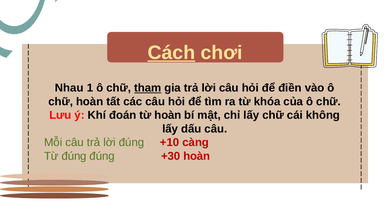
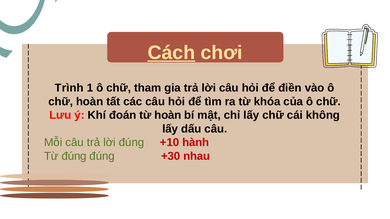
Nhau: Nhau -> Trình
tham underline: present -> none
càng: càng -> hành
+30 hoàn: hoàn -> nhau
